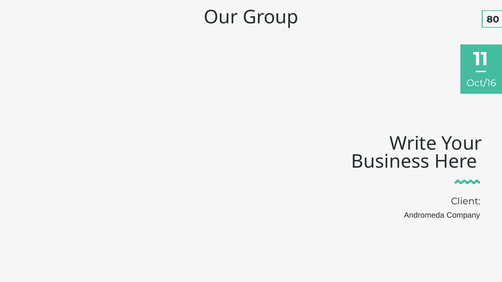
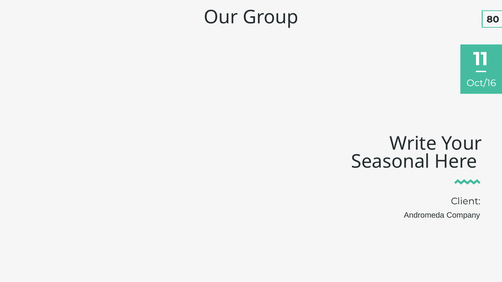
Business: Business -> Seasonal
